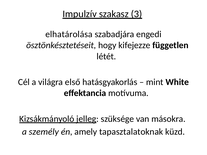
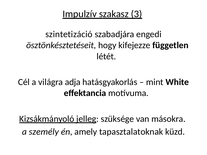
elhatárolása: elhatárolása -> szintetizáció
első: első -> adja
